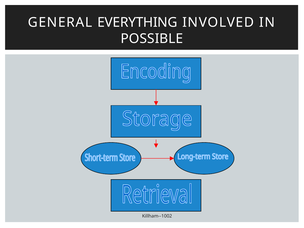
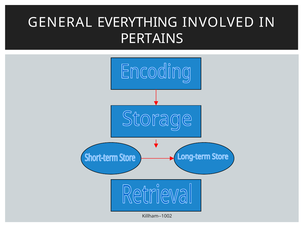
POSSIBLE: POSSIBLE -> PERTAINS
